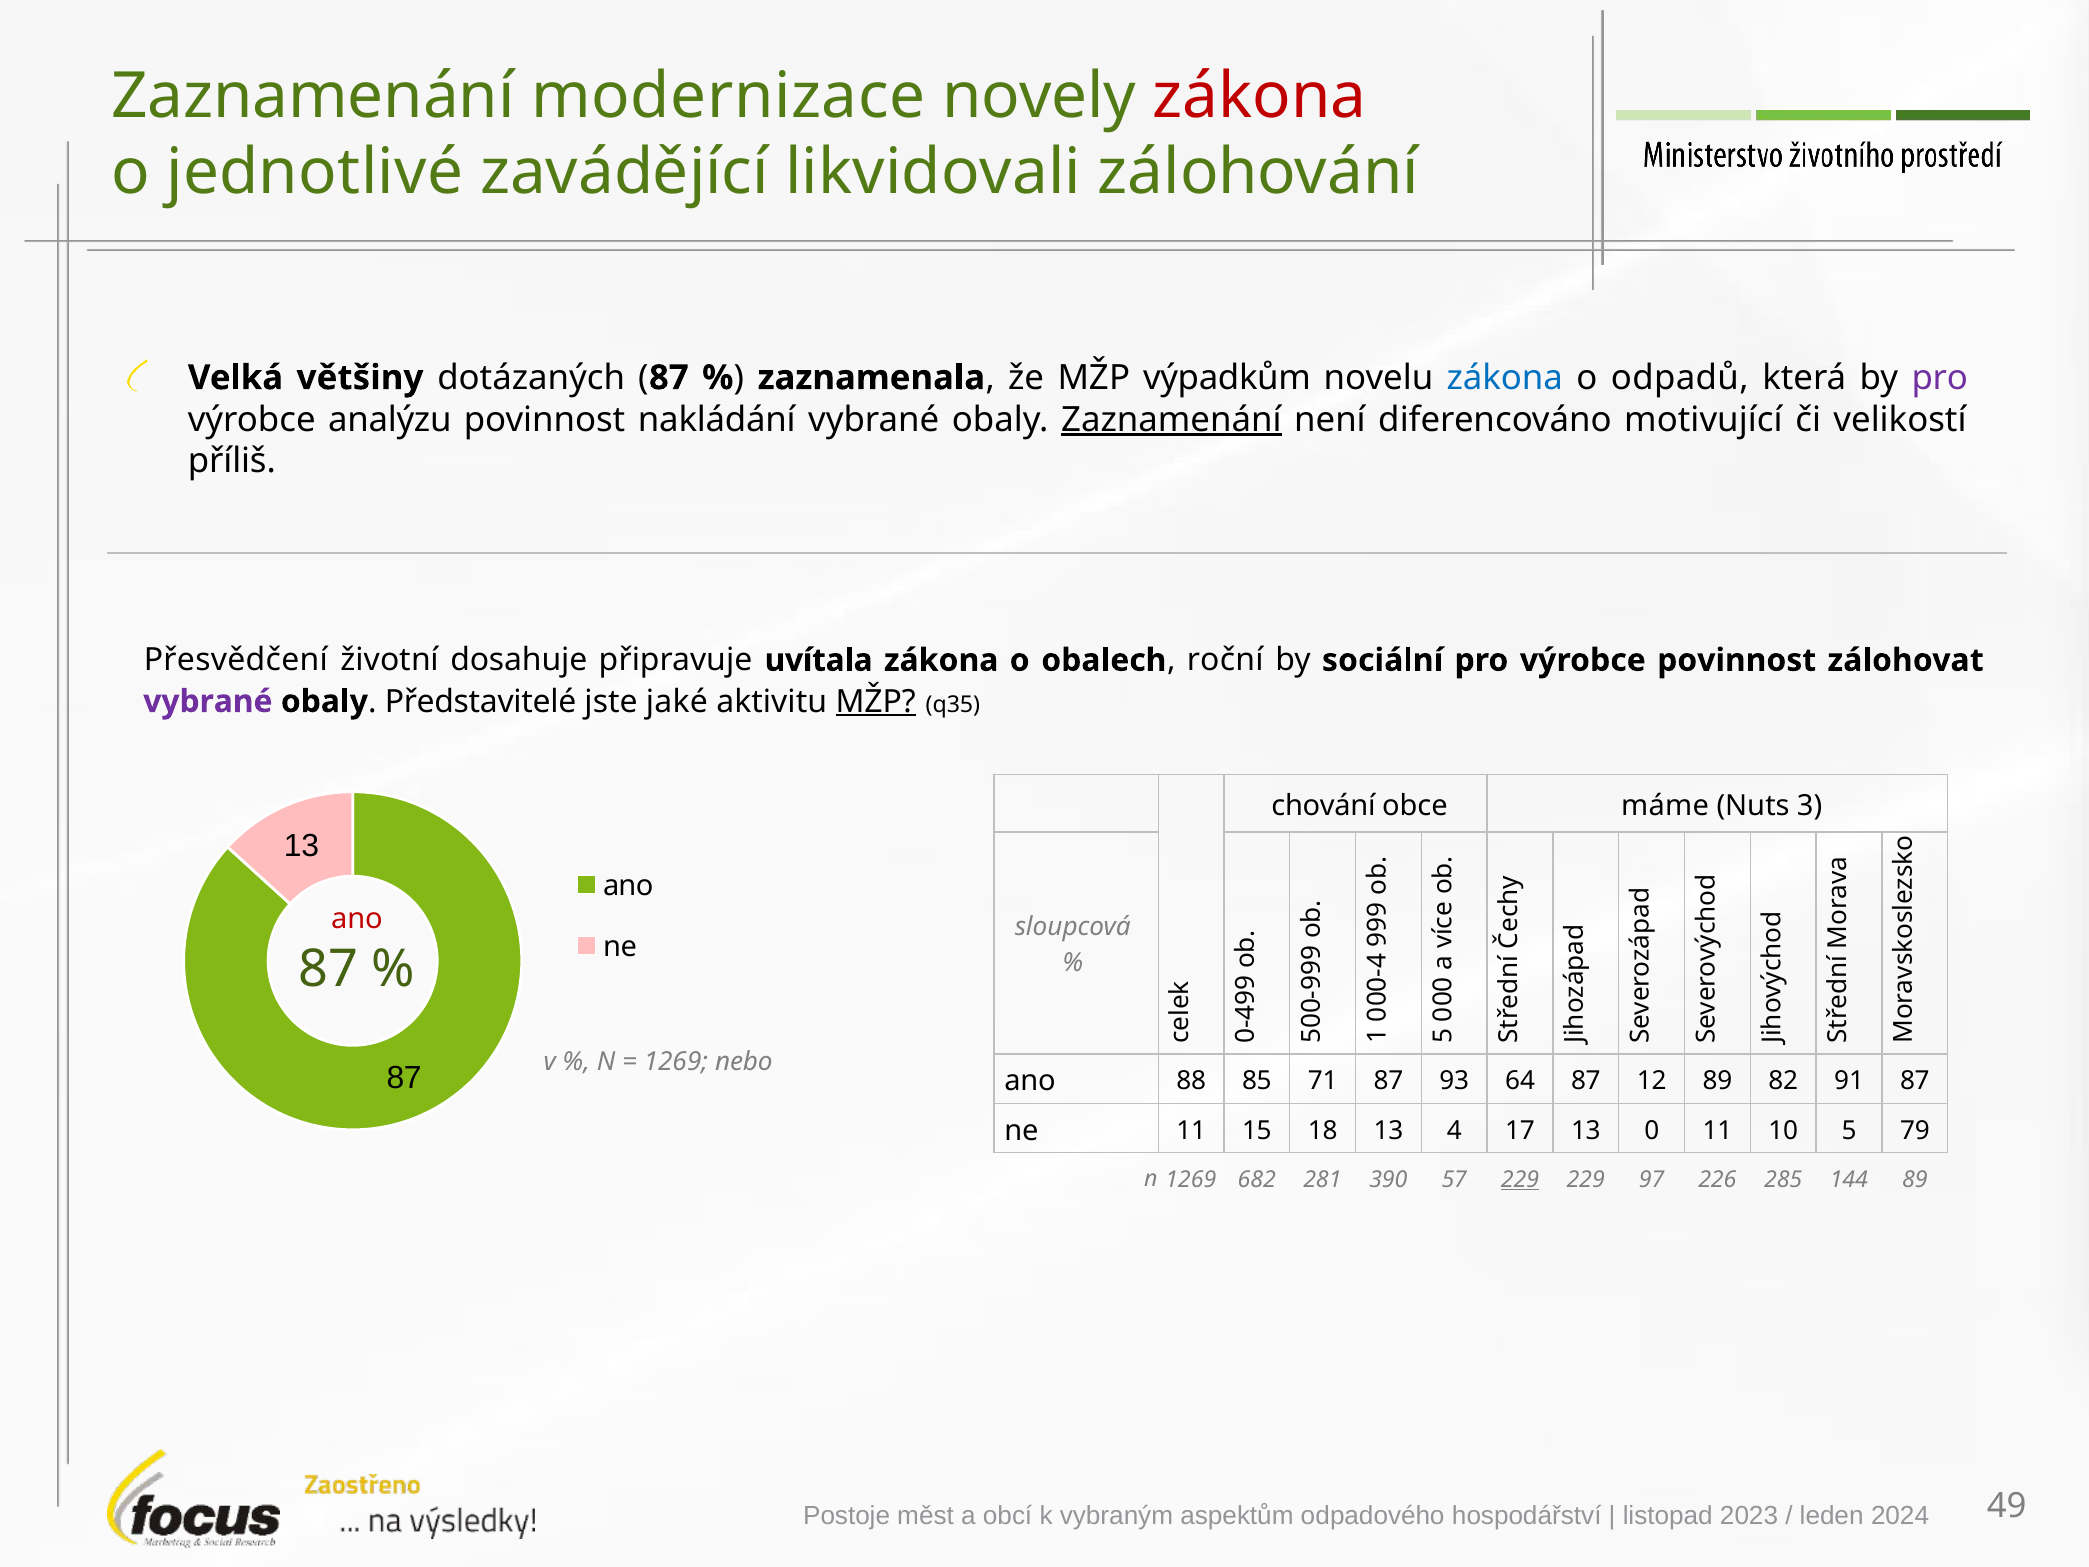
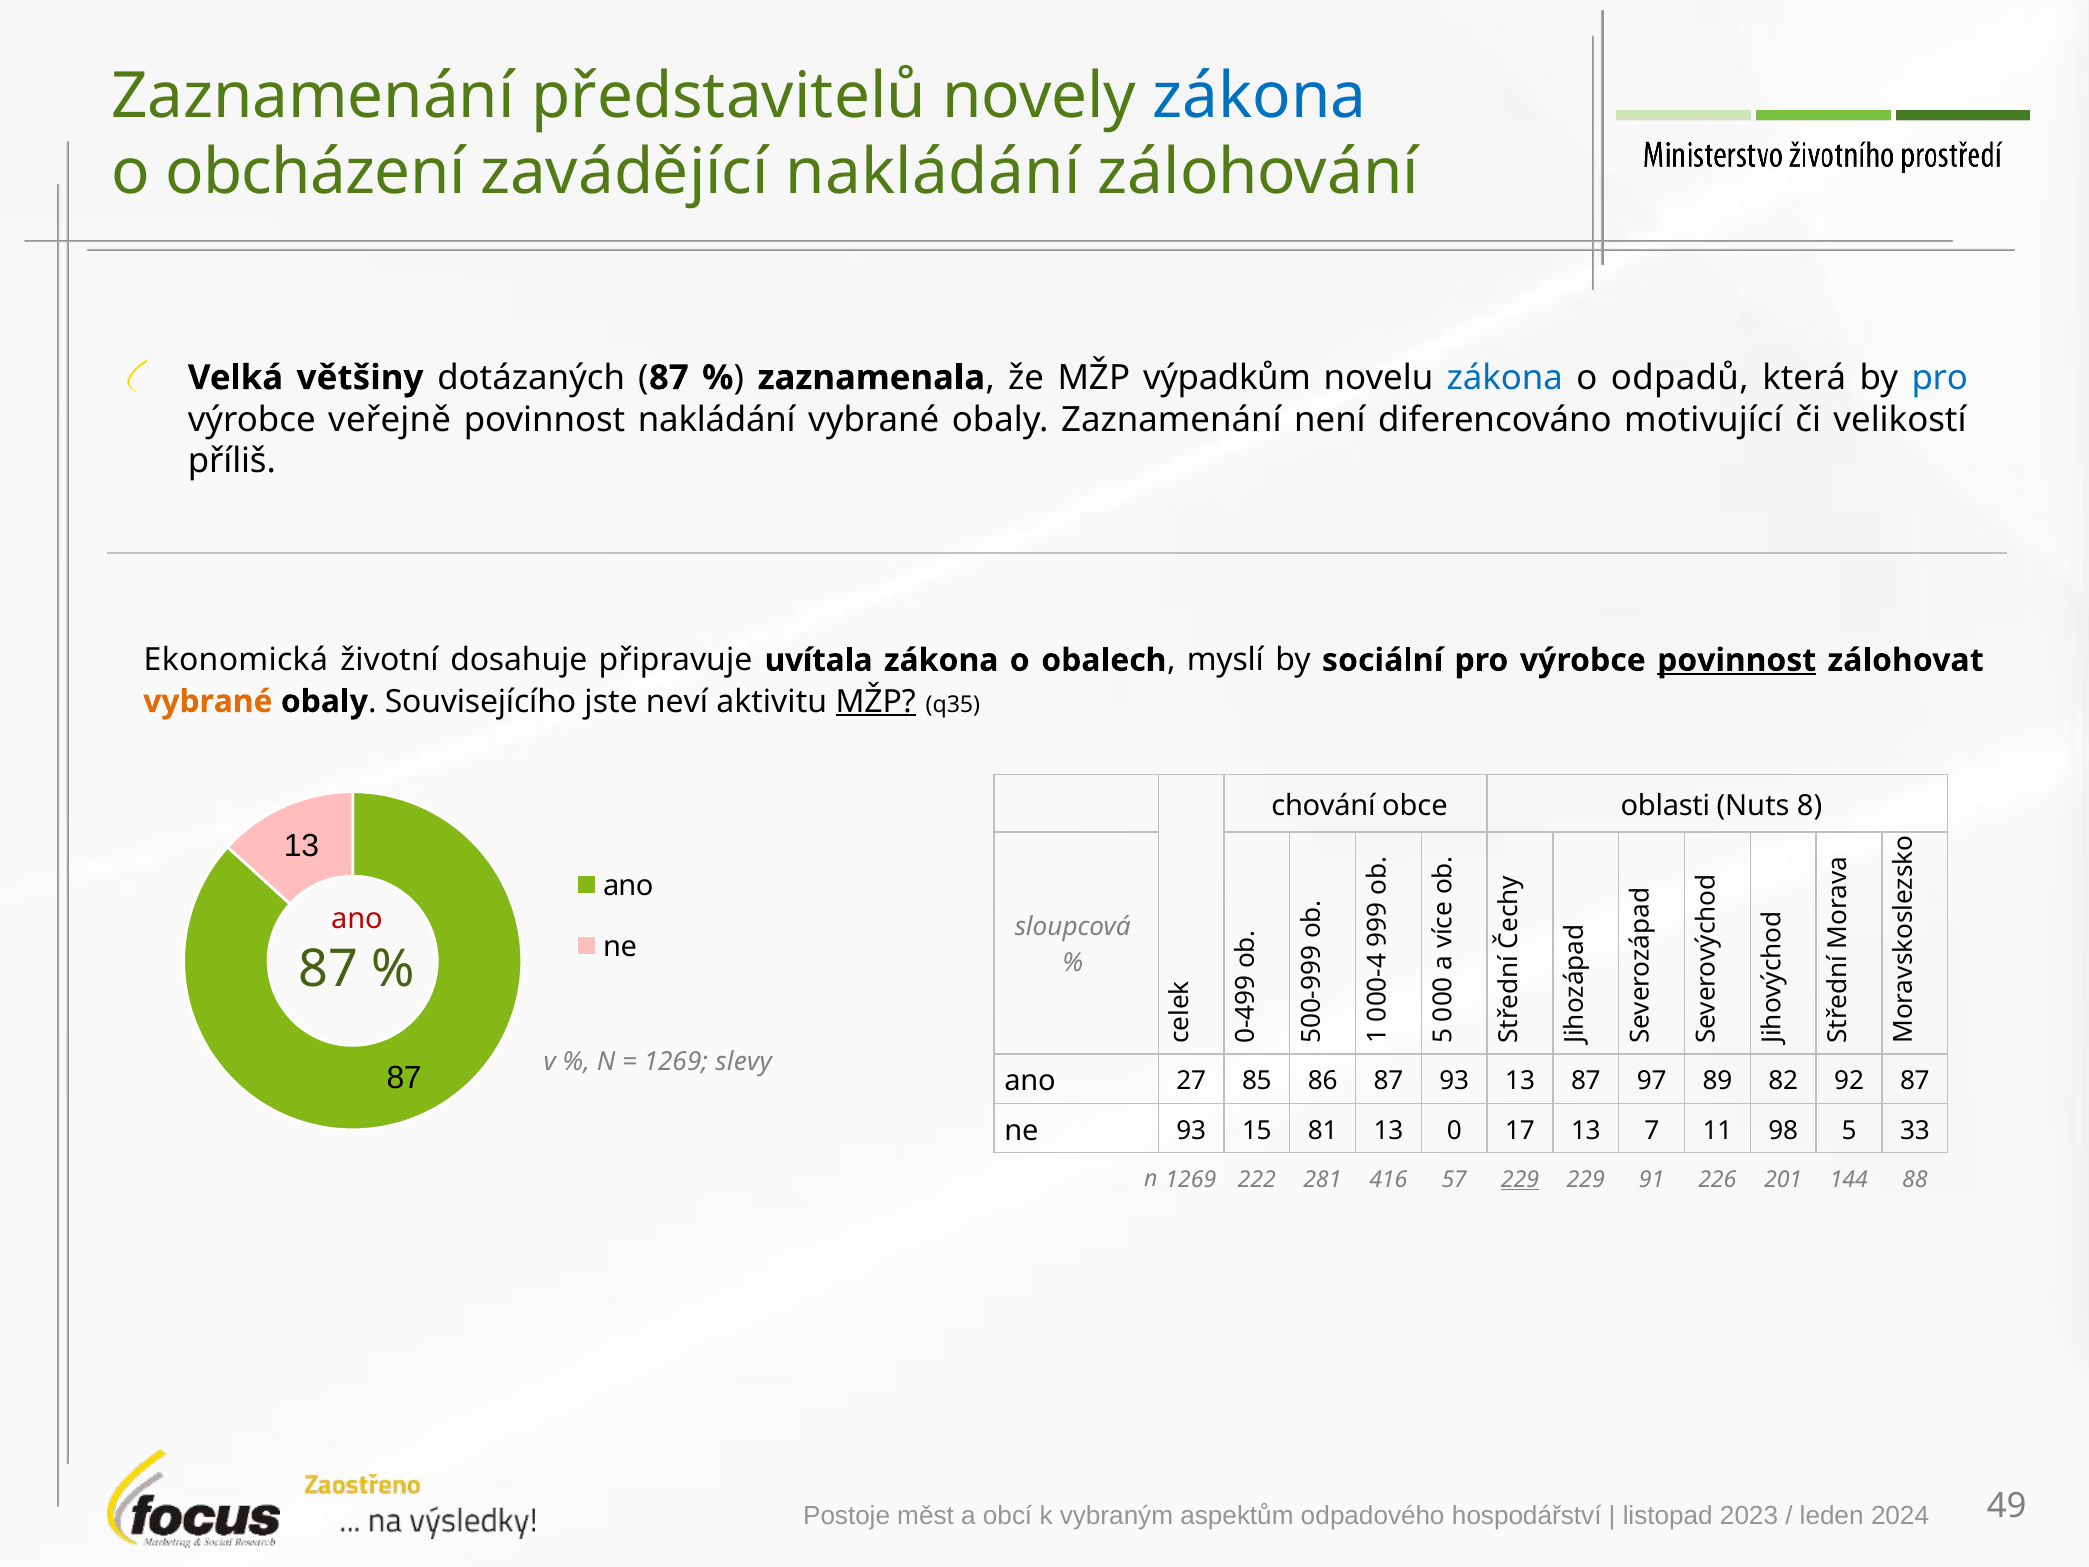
modernizace: modernizace -> představitelů
zákona at (1260, 96) colour: red -> blue
jednotlivé: jednotlivé -> obcházení
zavádějící likvidovali: likvidovali -> nakládání
pro at (1940, 378) colour: purple -> blue
analýzu: analýzu -> veřejně
Zaznamenání at (1171, 419) underline: present -> none
Přesvědčení: Přesvědčení -> Ekonomická
roční: roční -> myslí
povinnost at (1737, 660) underline: none -> present
vybrané at (208, 701) colour: purple -> orange
Představitelé: Představitelé -> Souvisejícího
jaké: jaké -> neví
máme: máme -> oblasti
3: 3 -> 8
nebo: nebo -> slevy
88: 88 -> 27
71: 71 -> 86
93 64: 64 -> 13
12: 12 -> 97
91: 91 -> 92
ne 11: 11 -> 93
18: 18 -> 81
13 4: 4 -> 0
13 0: 0 -> 7
10: 10 -> 98
79: 79 -> 33
682: 682 -> 222
390: 390 -> 416
97: 97 -> 91
285: 285 -> 201
144 89: 89 -> 88
